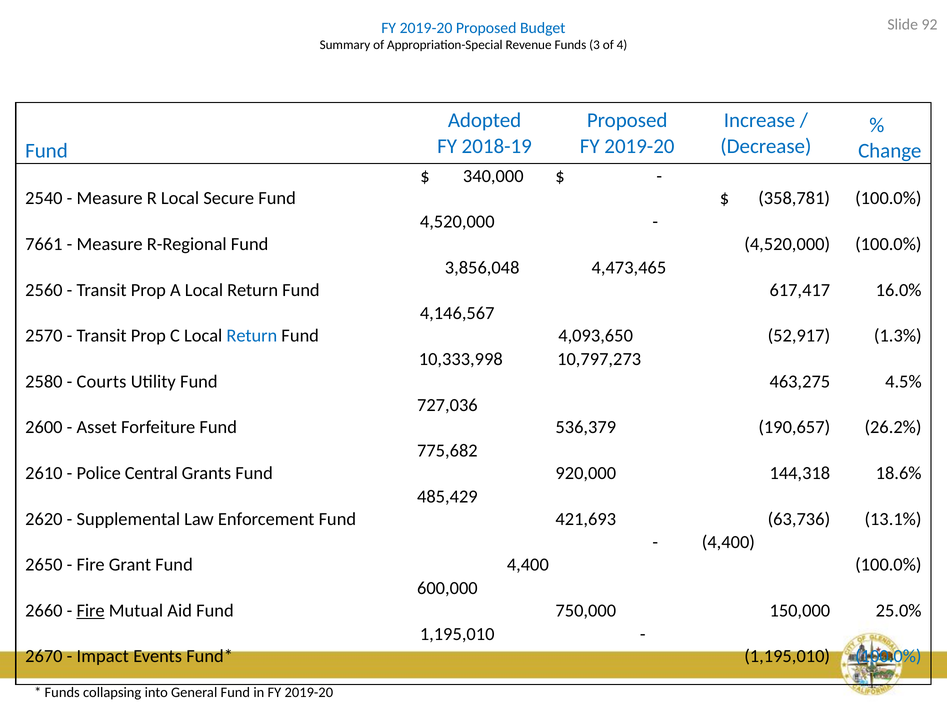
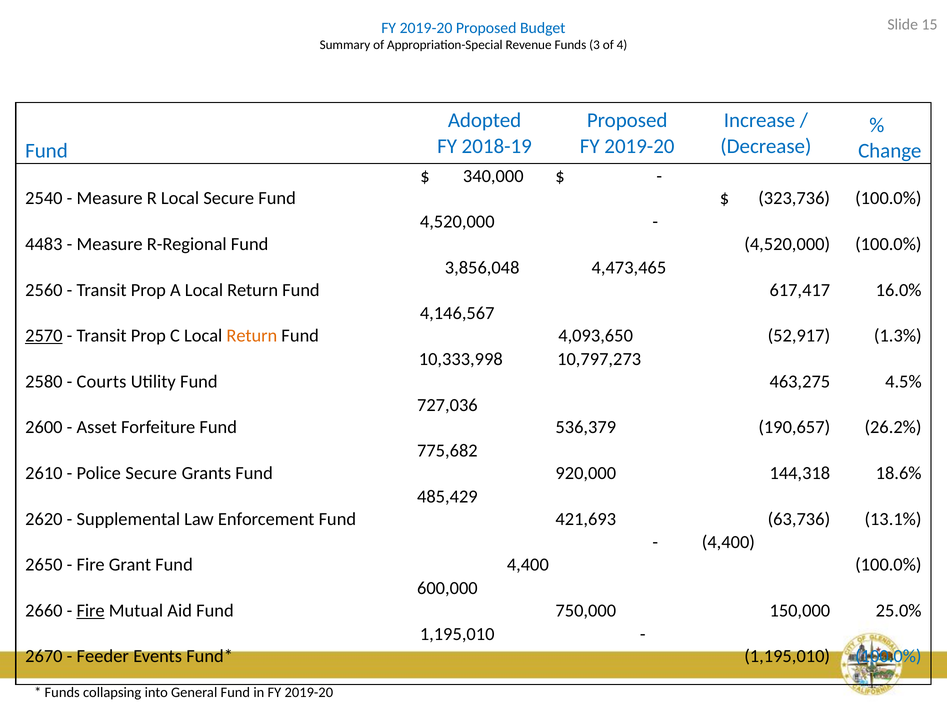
92: 92 -> 15
358,781: 358,781 -> 323,736
7661: 7661 -> 4483
2570 underline: none -> present
Return at (252, 336) colour: blue -> orange
Police Central: Central -> Secure
Impact: Impact -> Feeder
